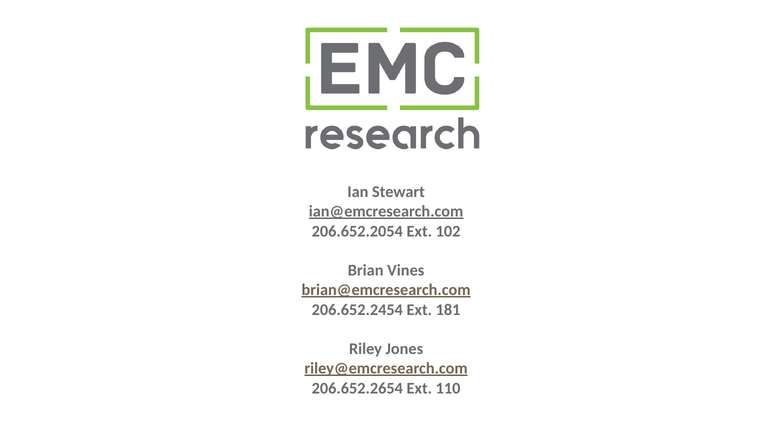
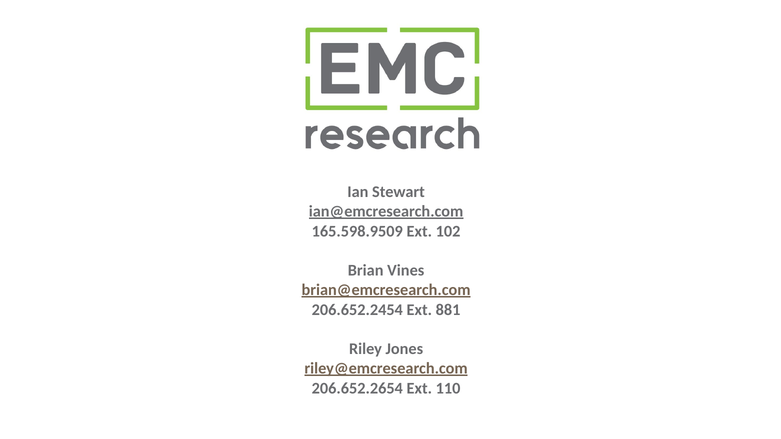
206.652.2054: 206.652.2054 -> 165.598.9509
181: 181 -> 881
